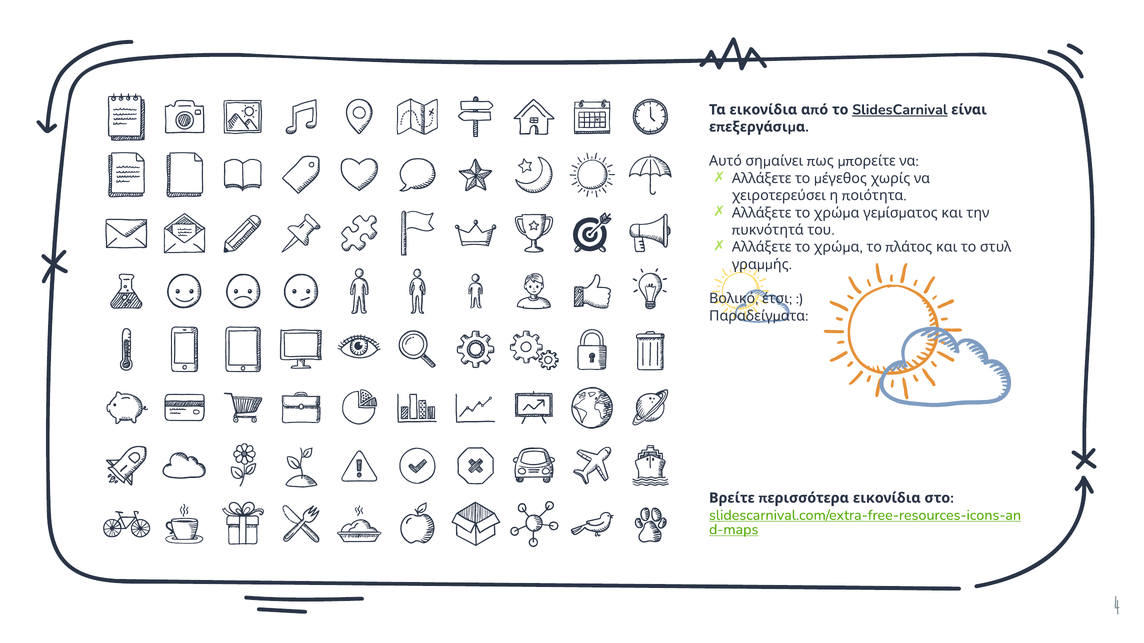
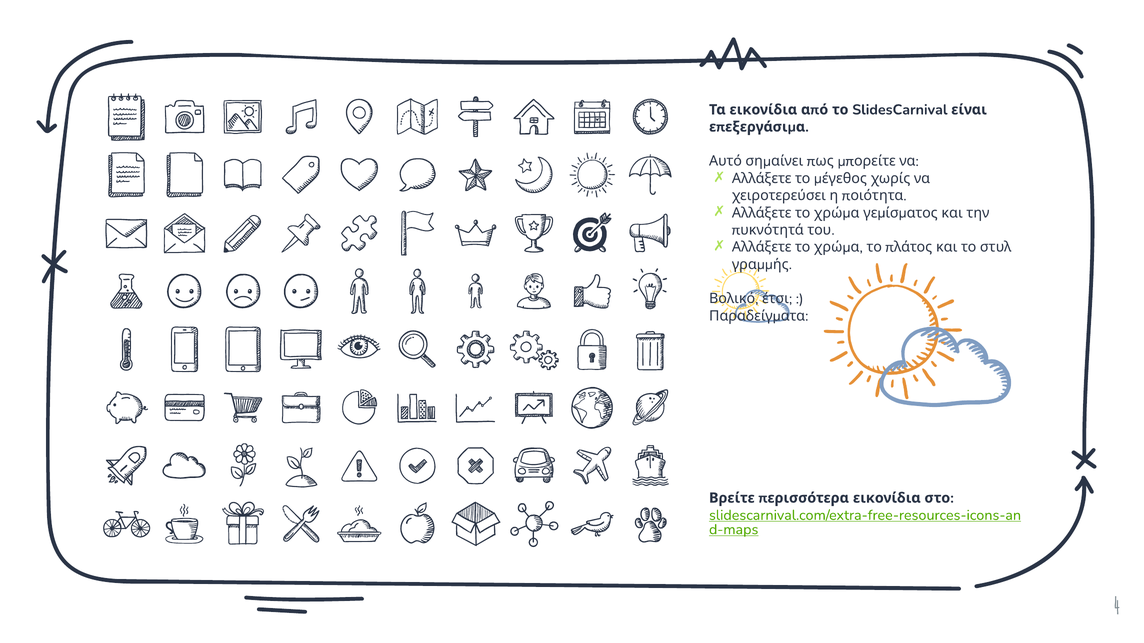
SlidesCarnival underline: present -> none
